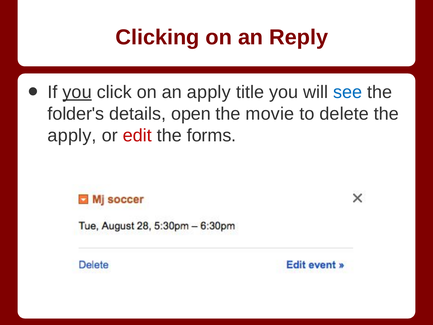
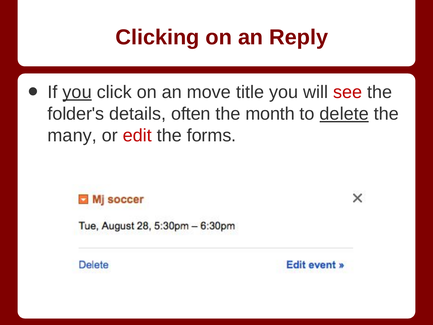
an apply: apply -> move
see colour: blue -> red
open: open -> often
movie: movie -> month
delete underline: none -> present
apply at (72, 135): apply -> many
